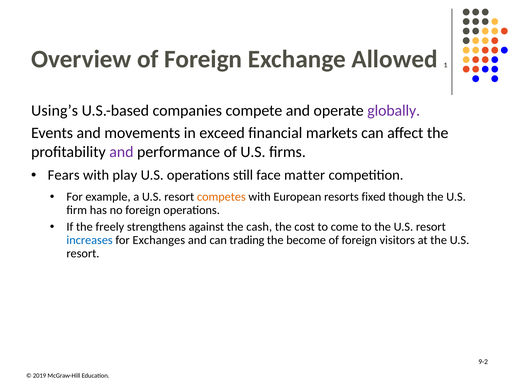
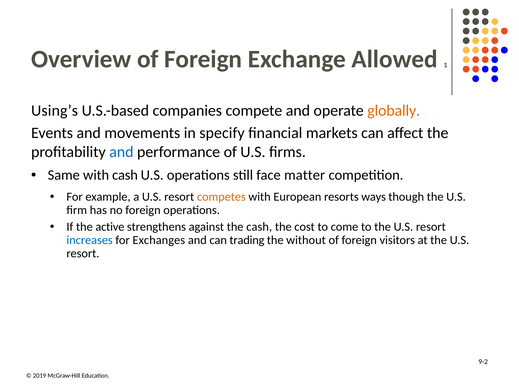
globally colour: purple -> orange
exceed: exceed -> specify
and at (121, 152) colour: purple -> blue
Fears: Fears -> Same
with play: play -> cash
fixed: fixed -> ways
freely: freely -> active
become: become -> without
